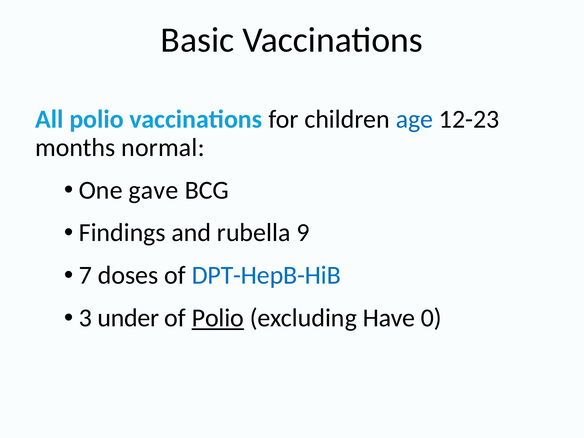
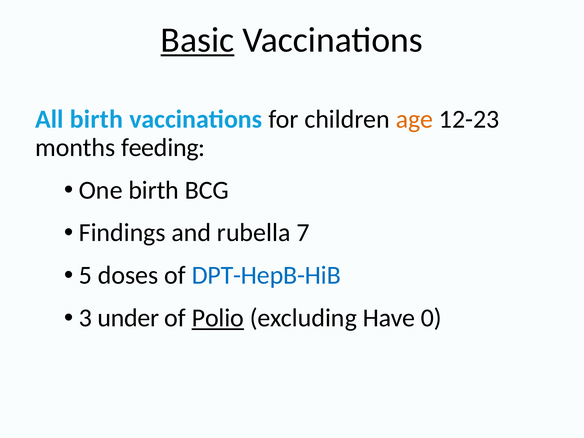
Basic underline: none -> present
All polio: polio -> birth
age colour: blue -> orange
normal: normal -> feeding
One gave: gave -> birth
9: 9 -> 7
7: 7 -> 5
